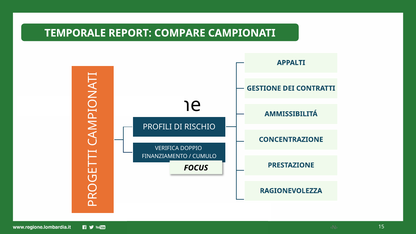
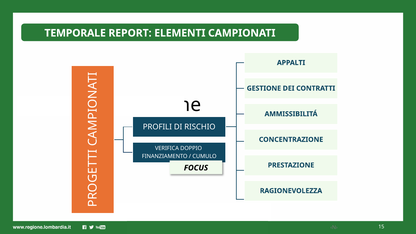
COMPARE: COMPARE -> ELEMENTI
